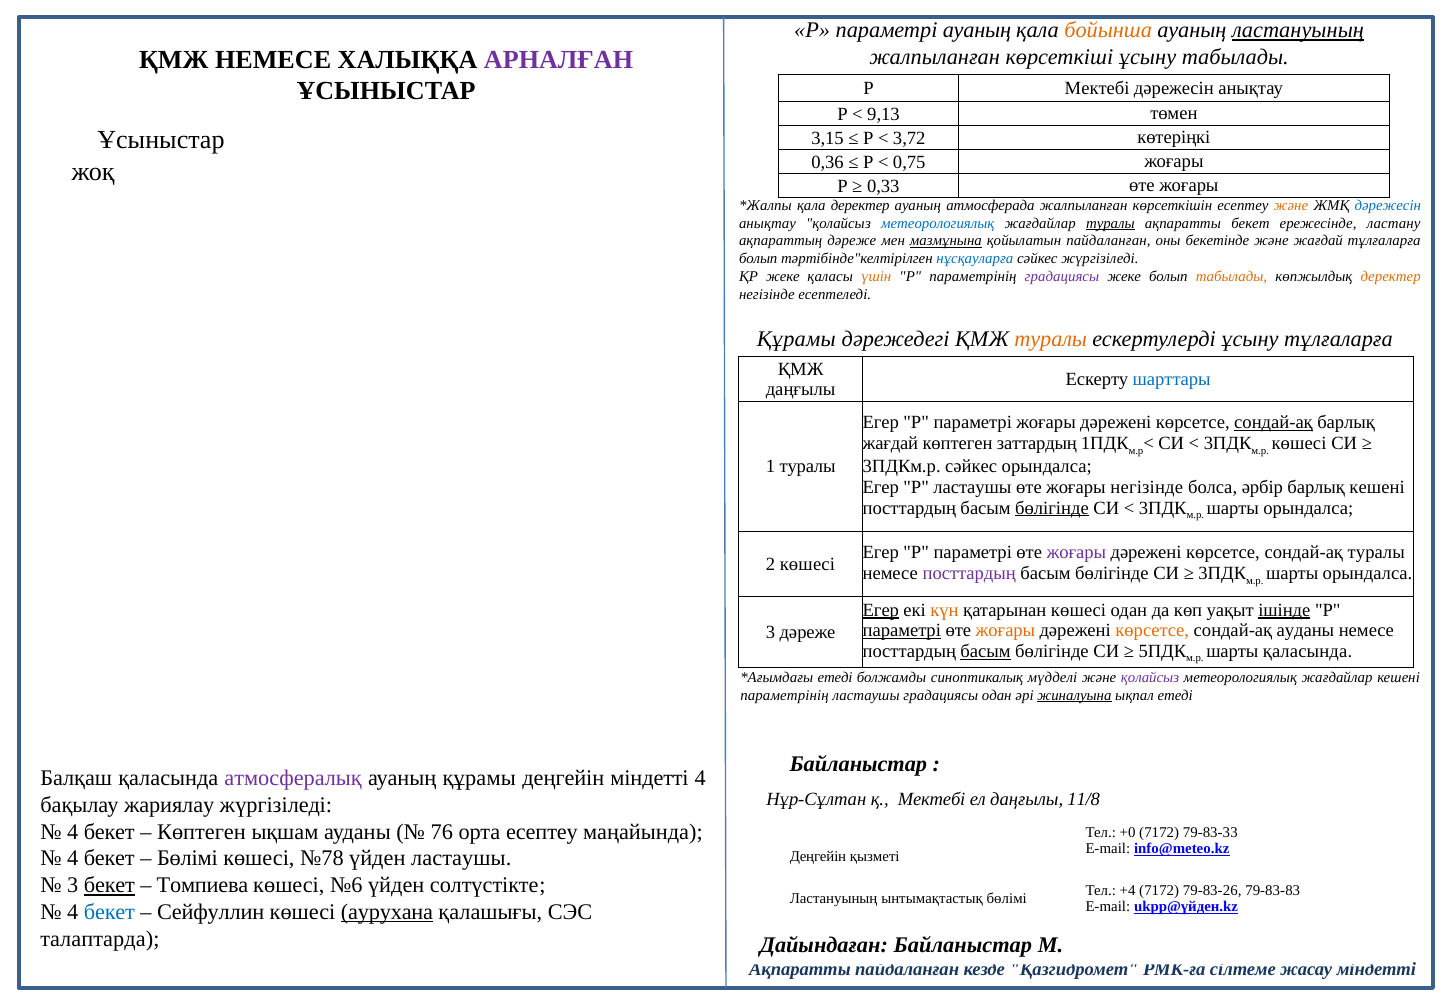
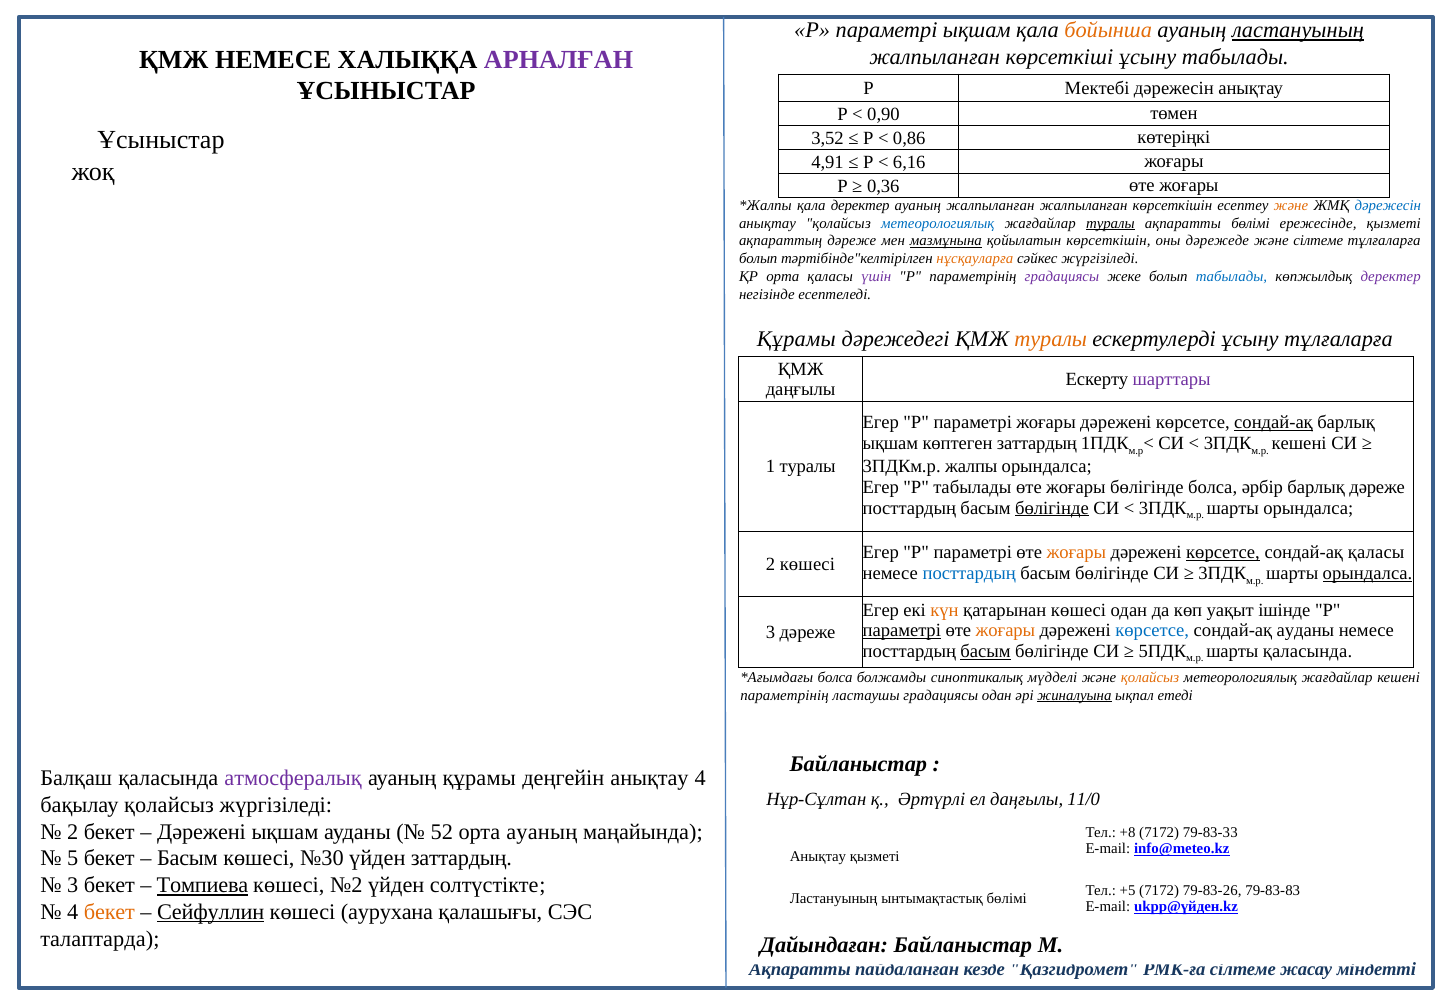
параметрі ауаның: ауаның -> ықшам
9,13: 9,13 -> 0,90
3,15: 3,15 -> 3,52
3,72: 3,72 -> 0,86
0,36: 0,36 -> 4,91
0,75: 0,75 -> 6,16
0,33: 0,33 -> 0,36
ауаның атмосферада: атмосферада -> жалпыланған
ақпаратты бекет: бекет -> бөлімі
ережесінде ластану: ластану -> қызметі
қойылатын пайдаланған: пайдаланған -> көрсеткішін
бекетінде: бекетінде -> дәрежеде
және жағдай: жағдай -> сілтеме
нұсқауларға colour: blue -> orange
ҚР жеке: жеке -> орта
үшін colour: orange -> purple
табылады at (1231, 277) colour: orange -> blue
деректер at (1391, 277) colour: orange -> purple
шарттары colour: blue -> purple
жағдай at (890, 443): жағдай -> ықшам
көшесі at (1299, 443): көшесі -> кешені
3ПДКм.р сәйкес: сәйкес -> жалпы
P ластаушы: ластаушы -> табылады
жоғары негізінде: негізінде -> бөлігінде
барлық кешені: кешені -> дәреже
жоғары at (1076, 553) colour: purple -> orange
көрсетсе at (1223, 553) underline: none -> present
сондай-ақ туралы: туралы -> қаласы
посттардың at (969, 573) colour: purple -> blue
орындалса at (1367, 573) underline: none -> present
Егер at (881, 610) underline: present -> none
ішінде underline: present -> none
көрсетсе at (1152, 631) colour: orange -> blue
етеді at (835, 678): етеді -> болса
қолайсыз at (1150, 678) colour: purple -> orange
деңгейін міндетті: міндетті -> анықтау
қ Мектебі: Мектебі -> Әртүрлі
11/8: 11/8 -> 11/0
бақылау жариялау: жариялау -> қолайсыз
4 at (73, 832): 4 -> 2
Көптеген at (201, 832): Көптеген -> Дәрежені
76: 76 -> 52
орта есептеу: есептеу -> ауаның
+0: +0 -> +8
4 at (73, 859): 4 -> 5
Бөлімі at (187, 859): Бөлімі -> Басым
№78: №78 -> №30
үйден ластаушы: ластаушы -> заттардың
Деңгейін at (818, 857): Деңгейін -> Анықтау
бекет at (109, 886) underline: present -> none
Томпиева underline: none -> present
№6: №6 -> №2
+4: +4 -> +5
бекет at (109, 912) colour: blue -> orange
Сейфуллин underline: none -> present
аурухана underline: present -> none
